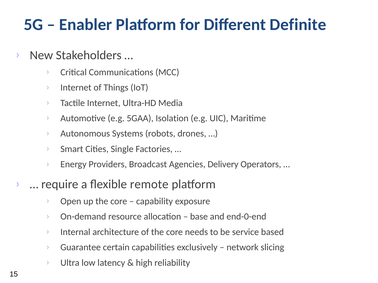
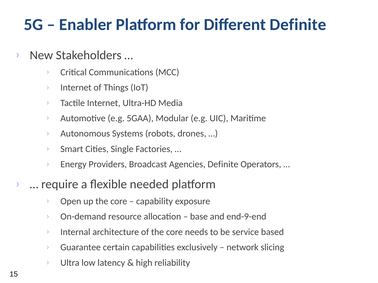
Isolation: Isolation -> Modular
Agencies Delivery: Delivery -> Definite
remote: remote -> needed
end-0-end: end-0-end -> end-9-end
